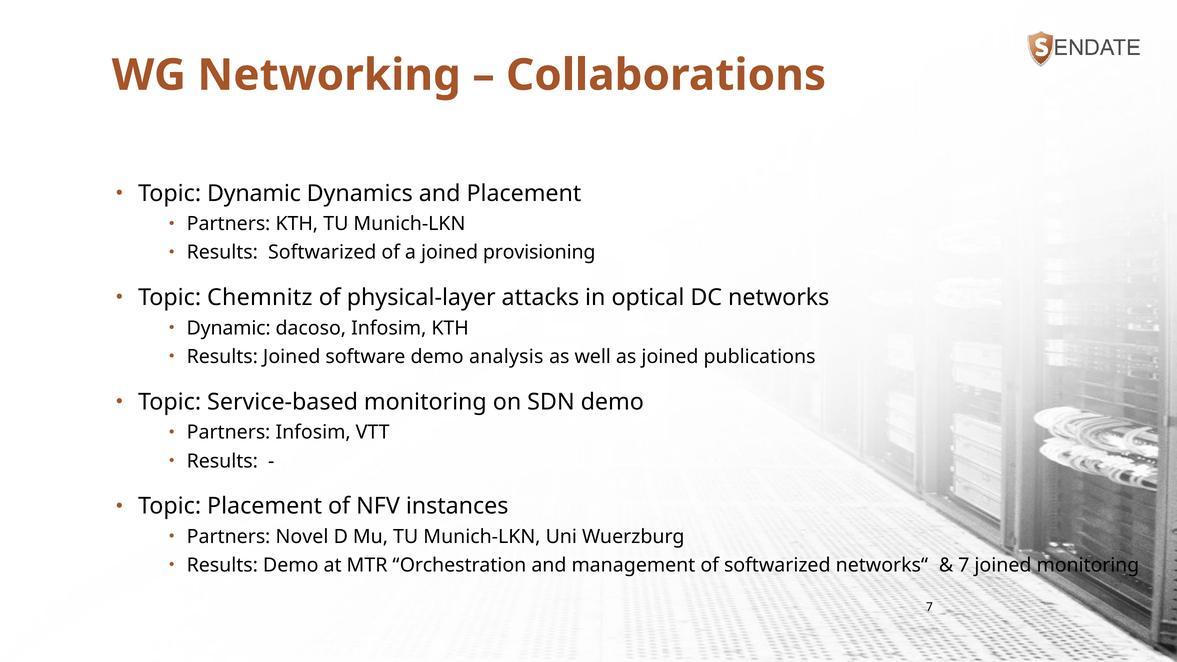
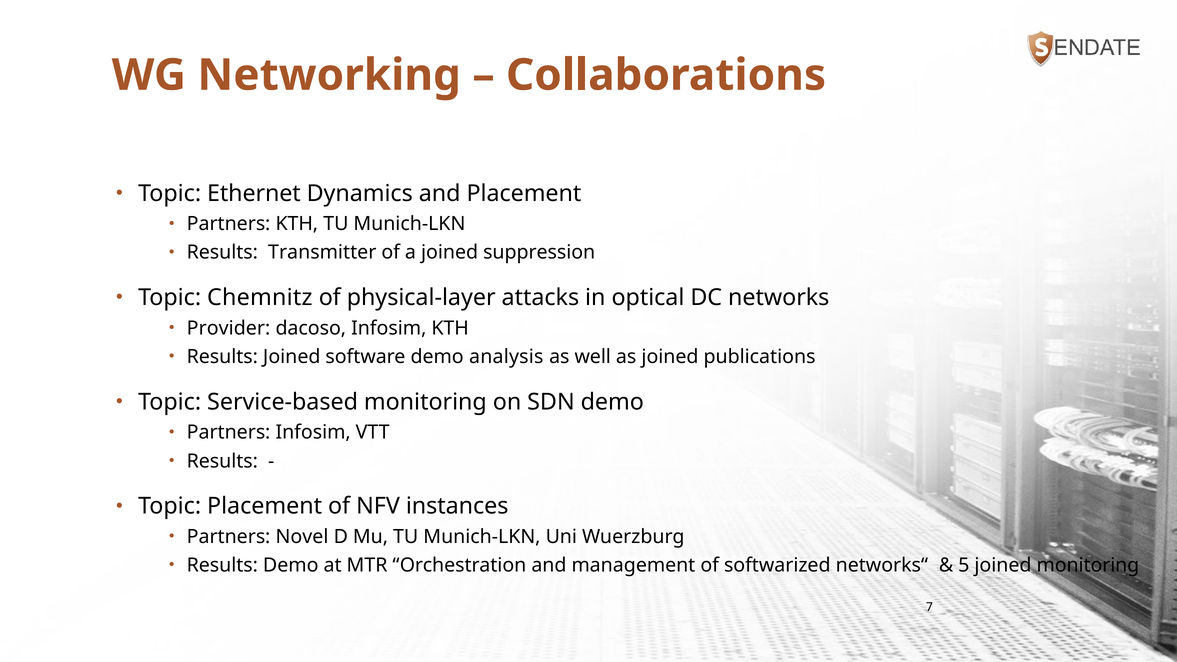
Topic Dynamic: Dynamic -> Ethernet
Results Softwarized: Softwarized -> Transmitter
provisioning: provisioning -> suppression
Dynamic at (229, 328): Dynamic -> Provider
7 at (964, 566): 7 -> 5
